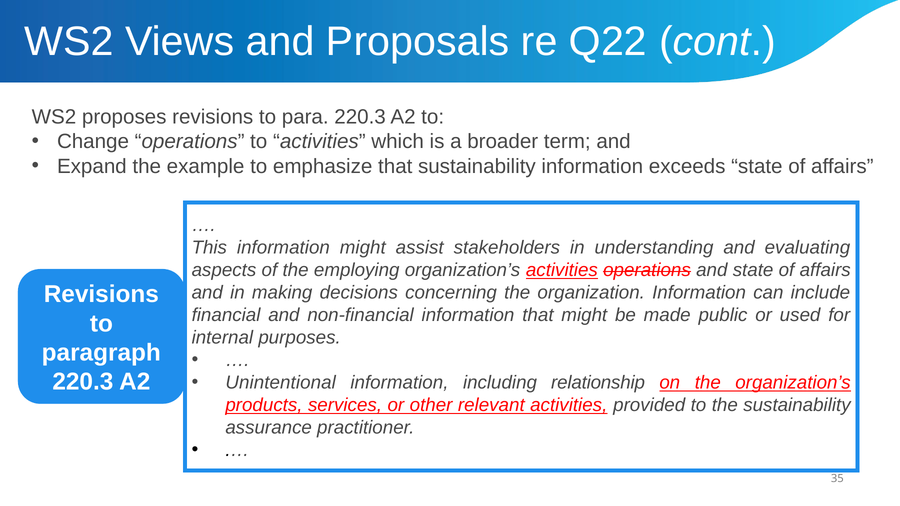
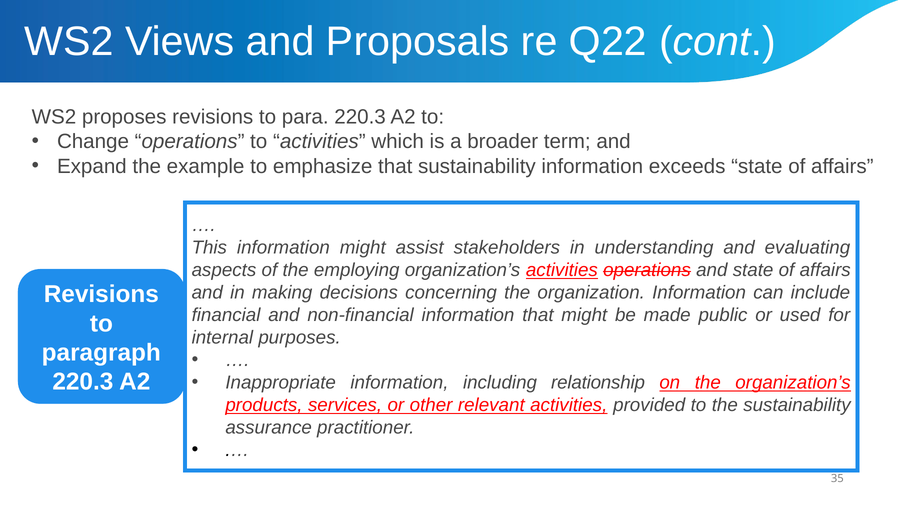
Unintentional: Unintentional -> Inappropriate
